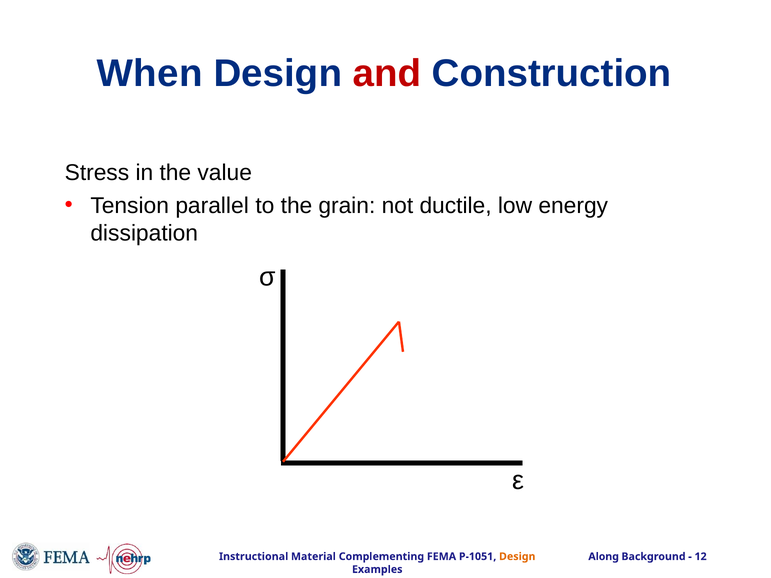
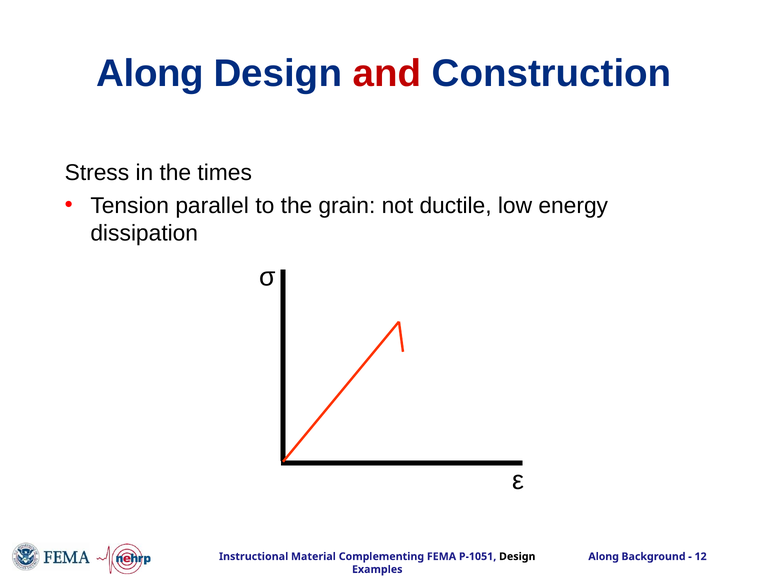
When at (150, 74): When -> Along
value: value -> times
Design at (517, 557) colour: orange -> black
